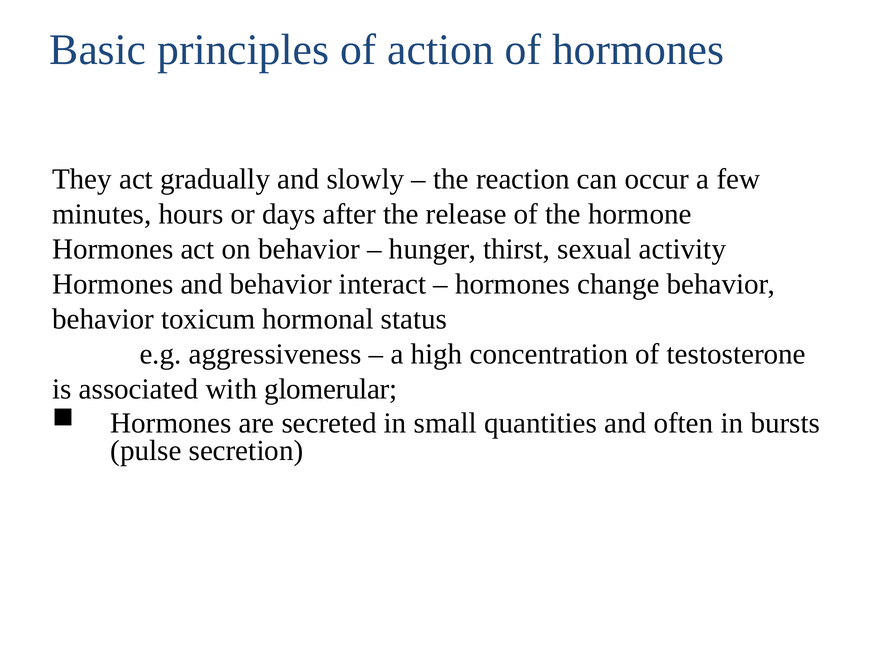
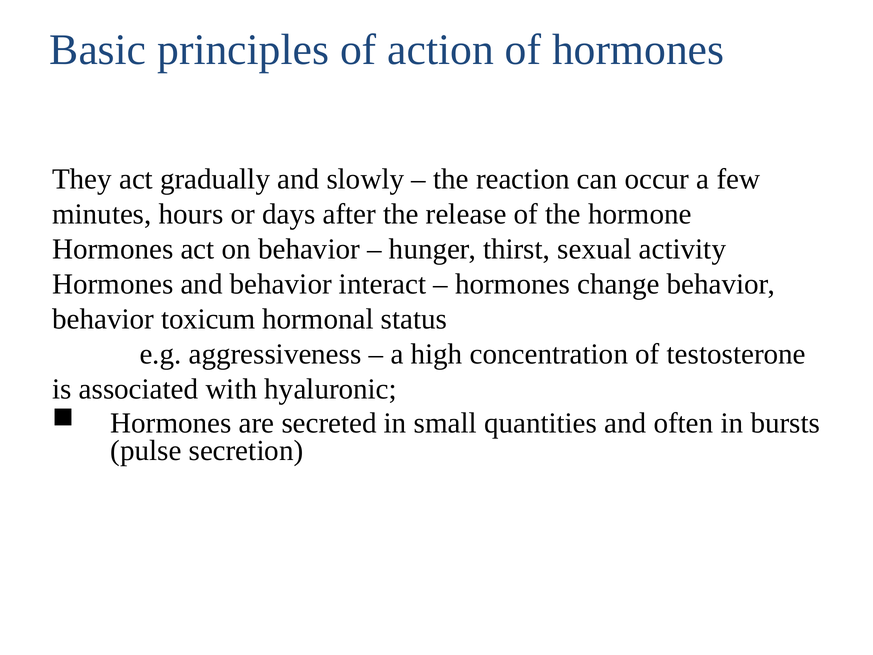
glomerular: glomerular -> hyaluronic
